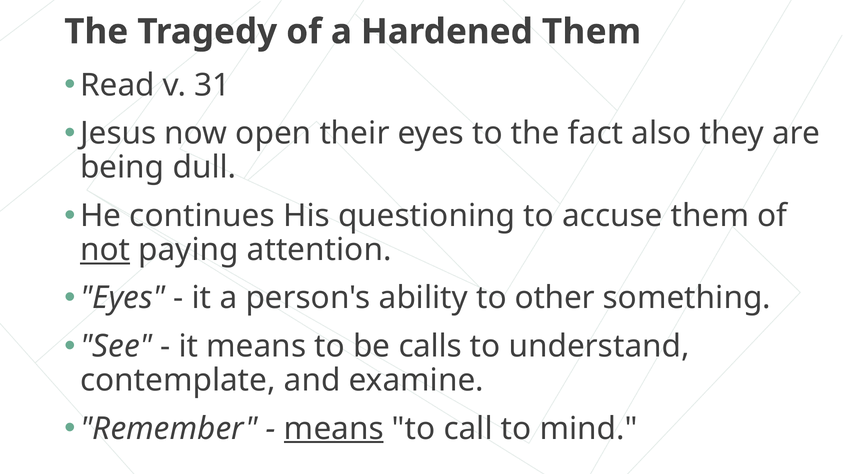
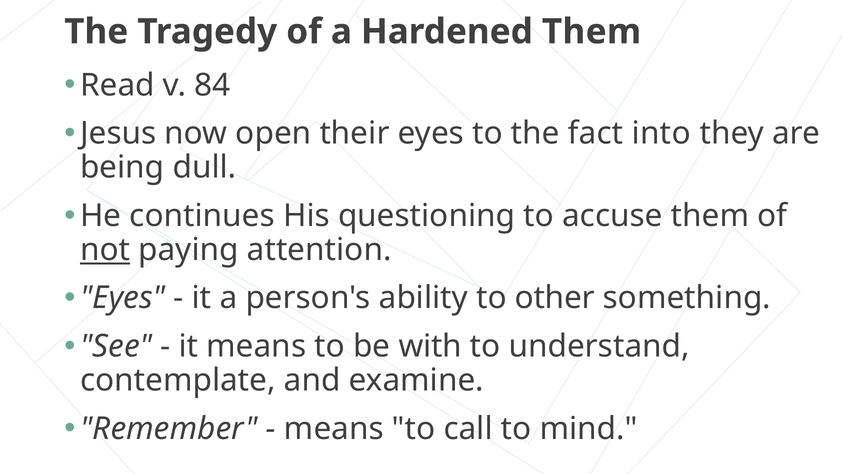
31: 31 -> 84
also: also -> into
calls: calls -> with
means at (334, 429) underline: present -> none
